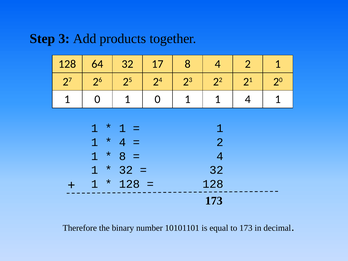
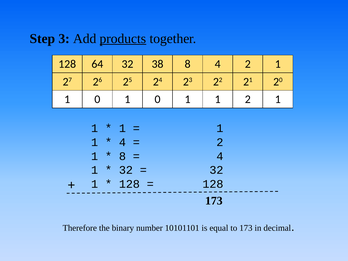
products underline: none -> present
17: 17 -> 38
1 4: 4 -> 2
